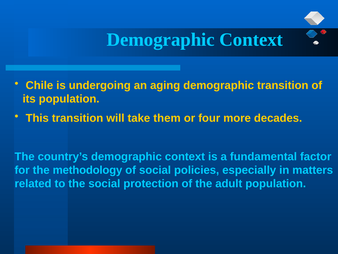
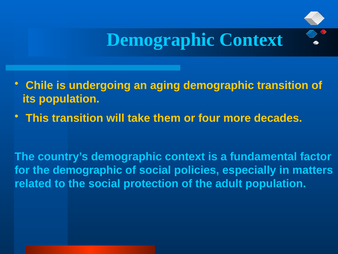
the methodology: methodology -> demographic
